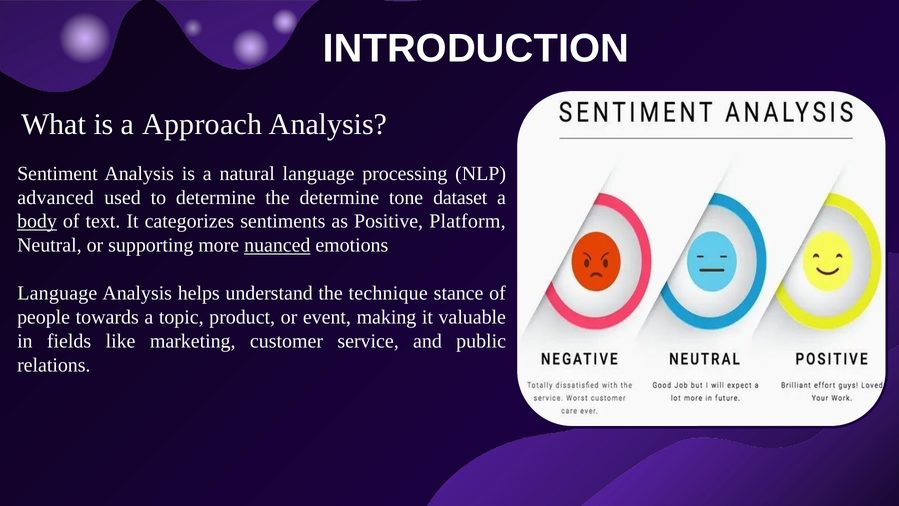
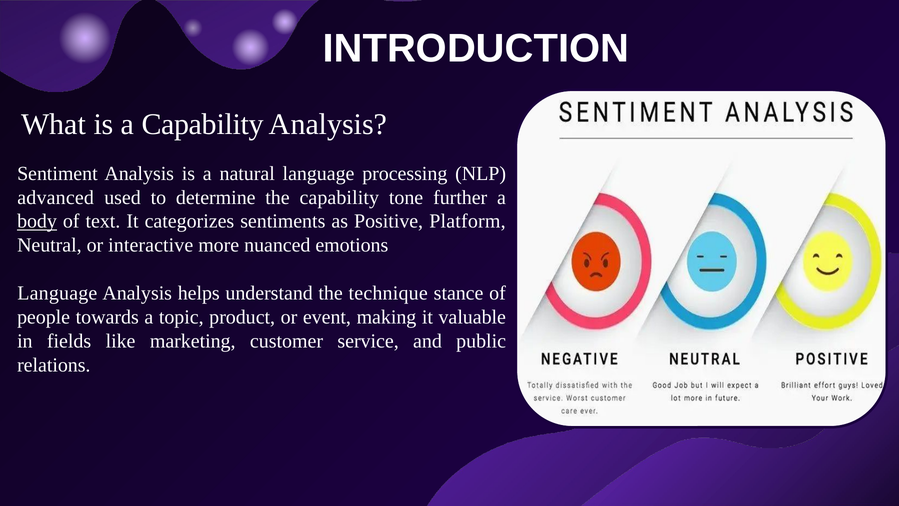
a Approach: Approach -> Capability
the determine: determine -> capability
dataset: dataset -> further
supporting: supporting -> interactive
nuanced underline: present -> none
